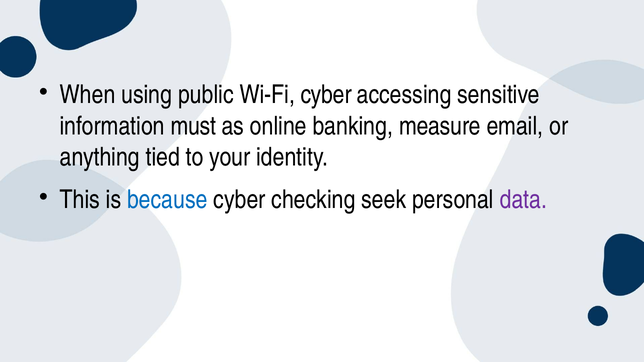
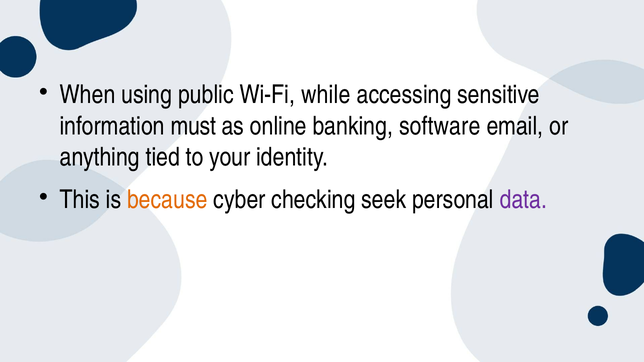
Wi-Fi cyber: cyber -> while
measure: measure -> software
because colour: blue -> orange
